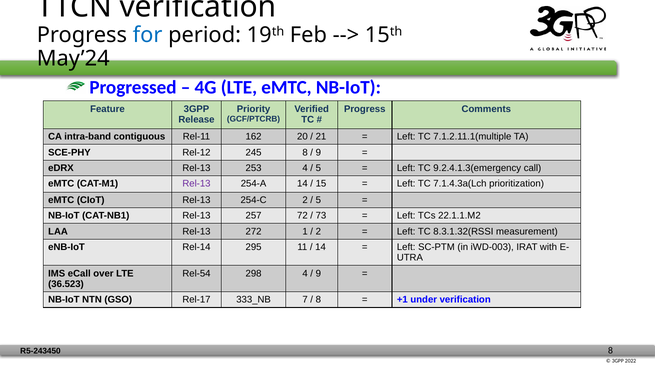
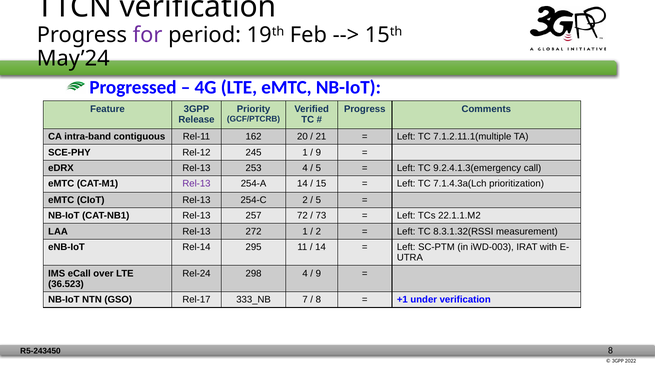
for colour: blue -> purple
245 8: 8 -> 1
Rel-54: Rel-54 -> Rel-24
